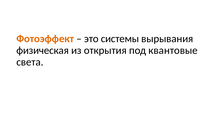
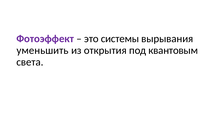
Фотоэффект colour: orange -> purple
физическая: физическая -> уменьшить
квантовые: квантовые -> квантовым
